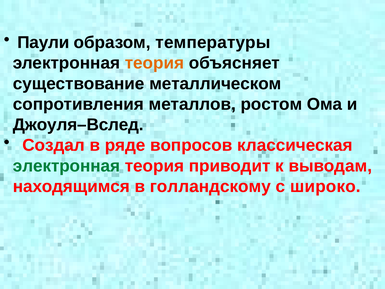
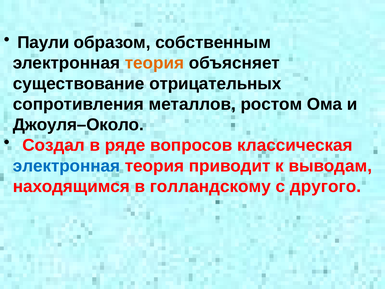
температуры: температуры -> собственным
металлическом: металлическом -> отрицательных
Джоуля–Вслед: Джоуля–Вслед -> Джоуля–Около
электронная at (66, 166) colour: green -> blue
широко: широко -> другого
